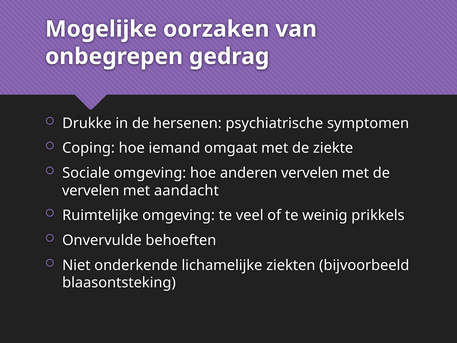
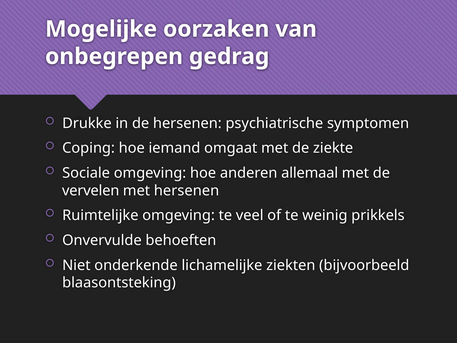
anderen vervelen: vervelen -> allemaal
met aandacht: aandacht -> hersenen
